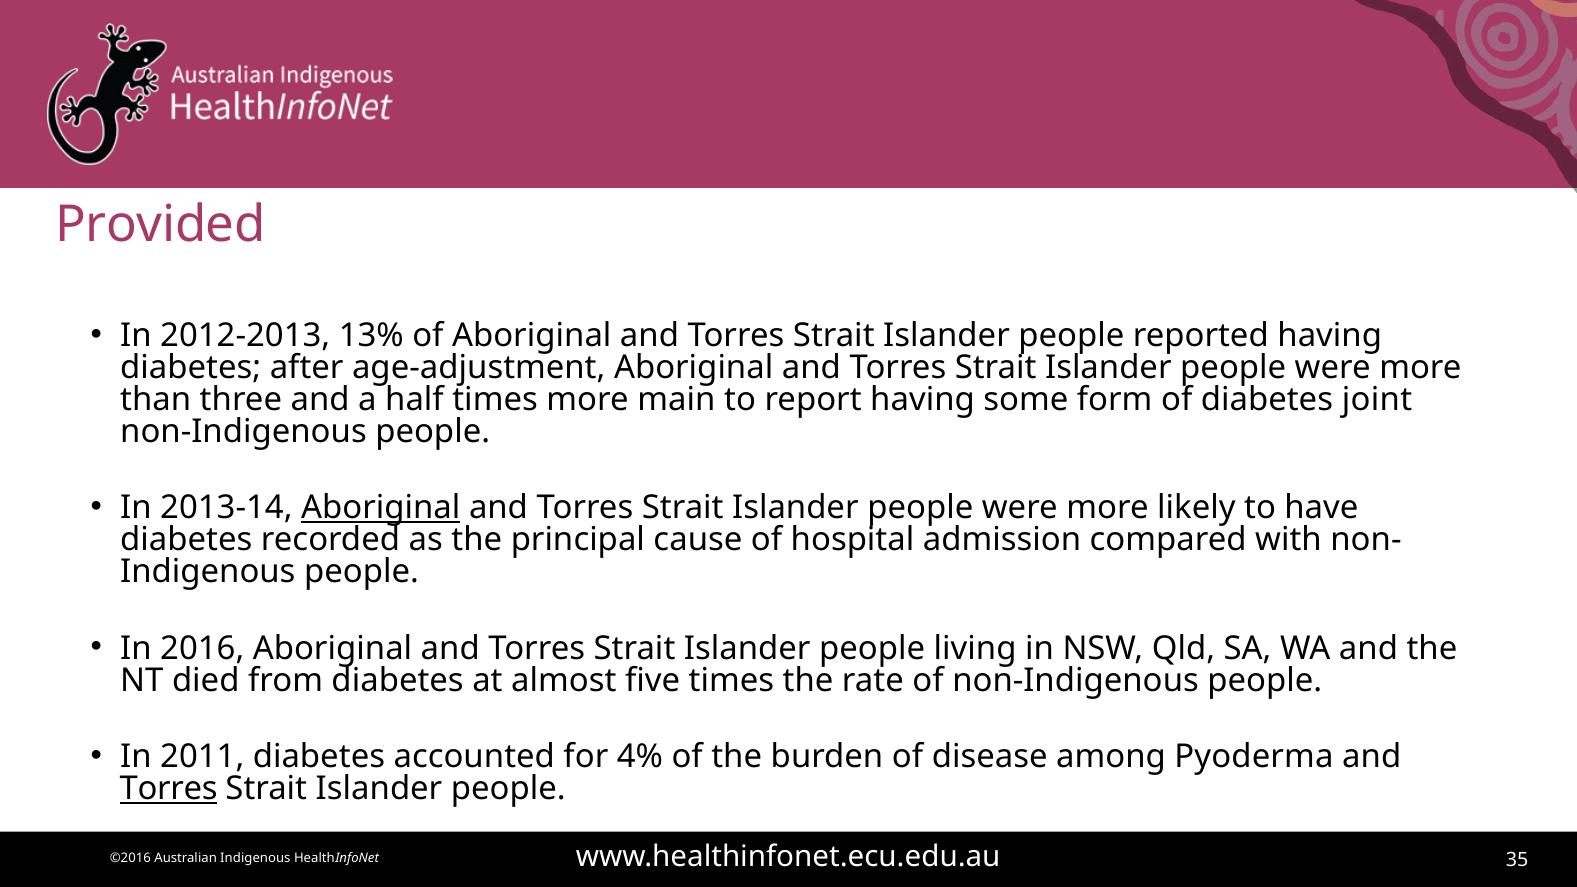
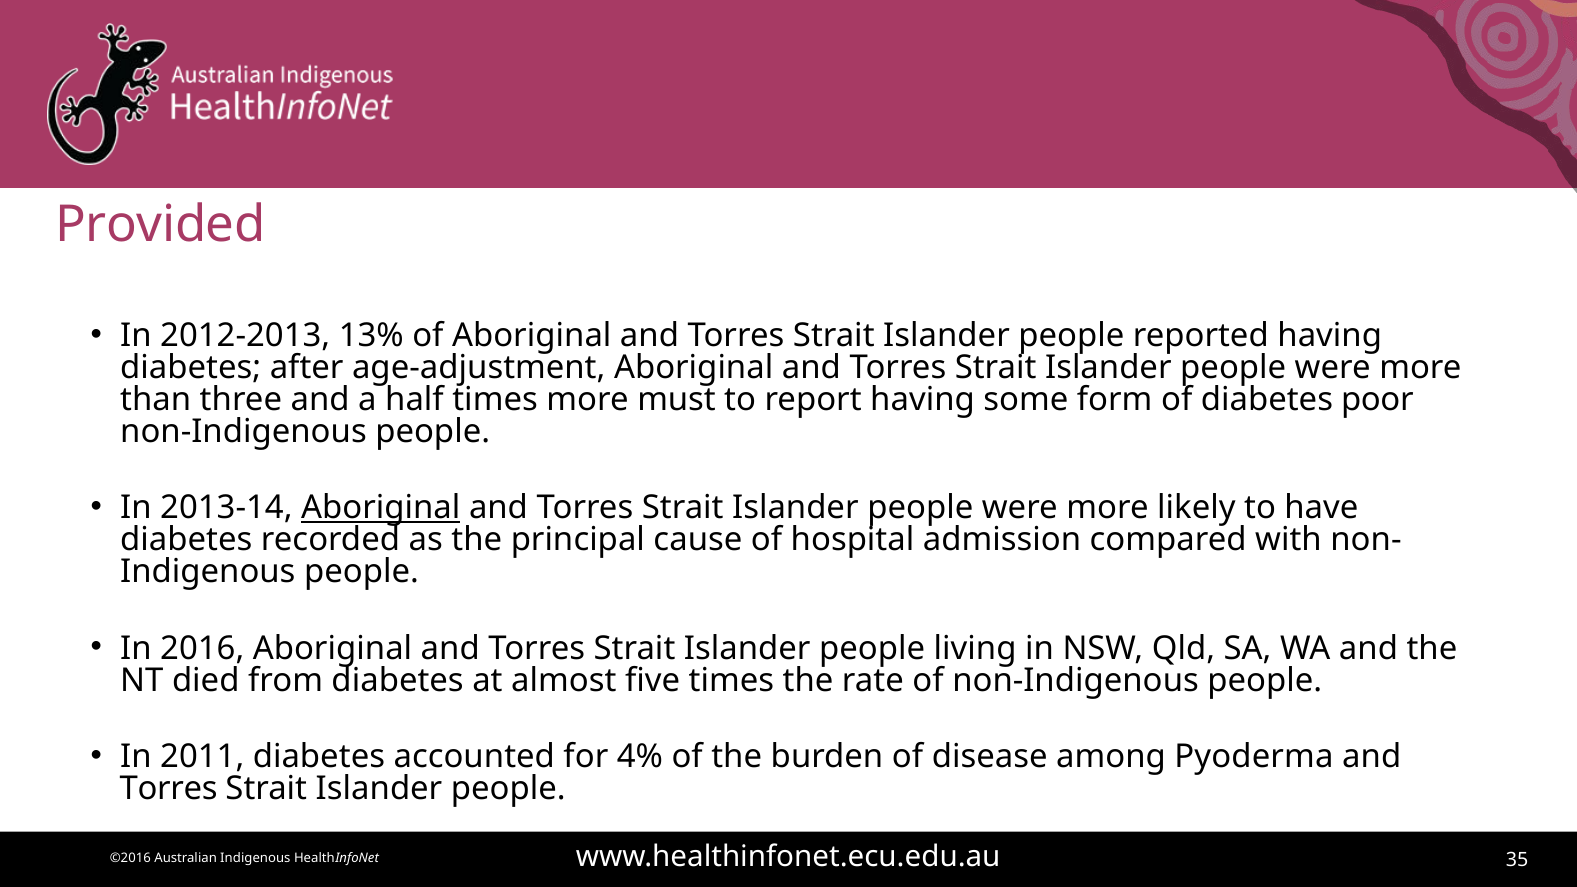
main: main -> must
joint: joint -> poor
Torres at (169, 788) underline: present -> none
